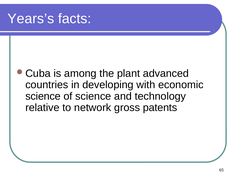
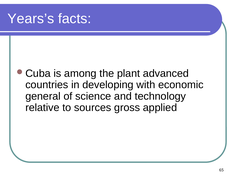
science at (43, 96): science -> general
network: network -> sources
patents: patents -> applied
